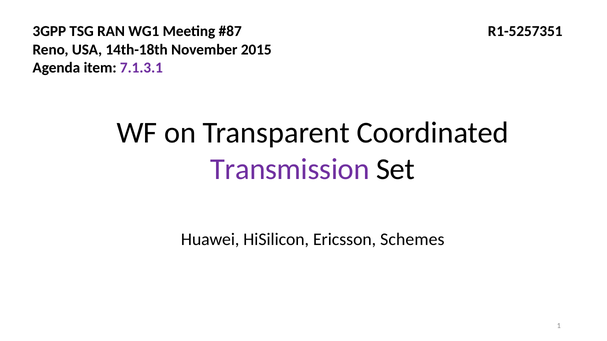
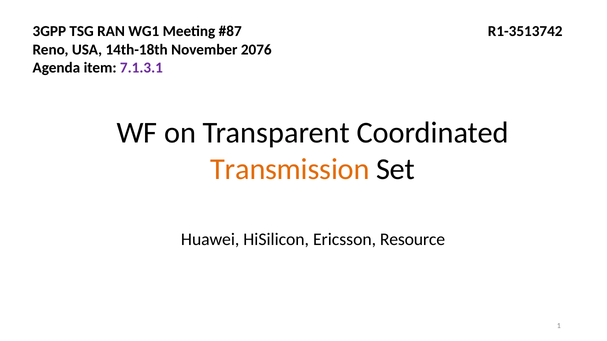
R1-5257351: R1-5257351 -> R1-3513742
2015: 2015 -> 2076
Transmission colour: purple -> orange
Schemes: Schemes -> Resource
